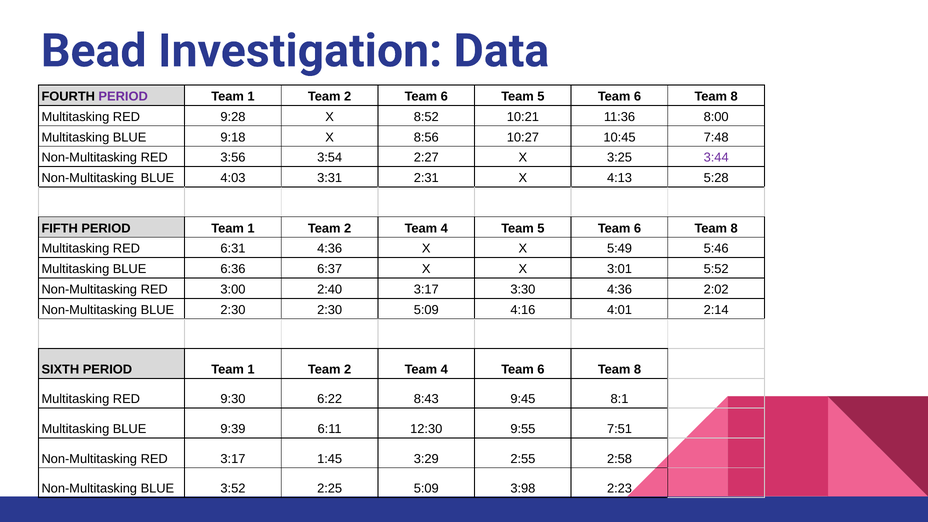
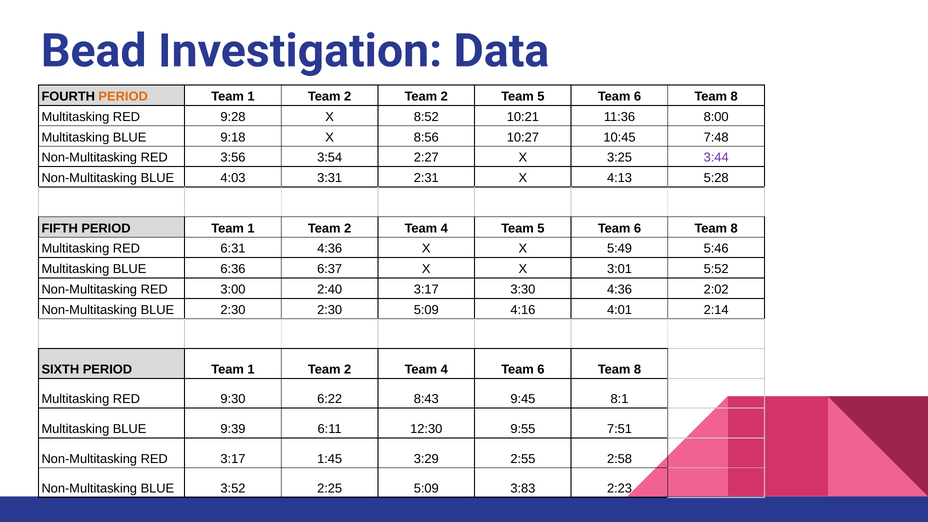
PERIOD at (123, 97) colour: purple -> orange
2 Team 6: 6 -> 2
3:98: 3:98 -> 3:83
